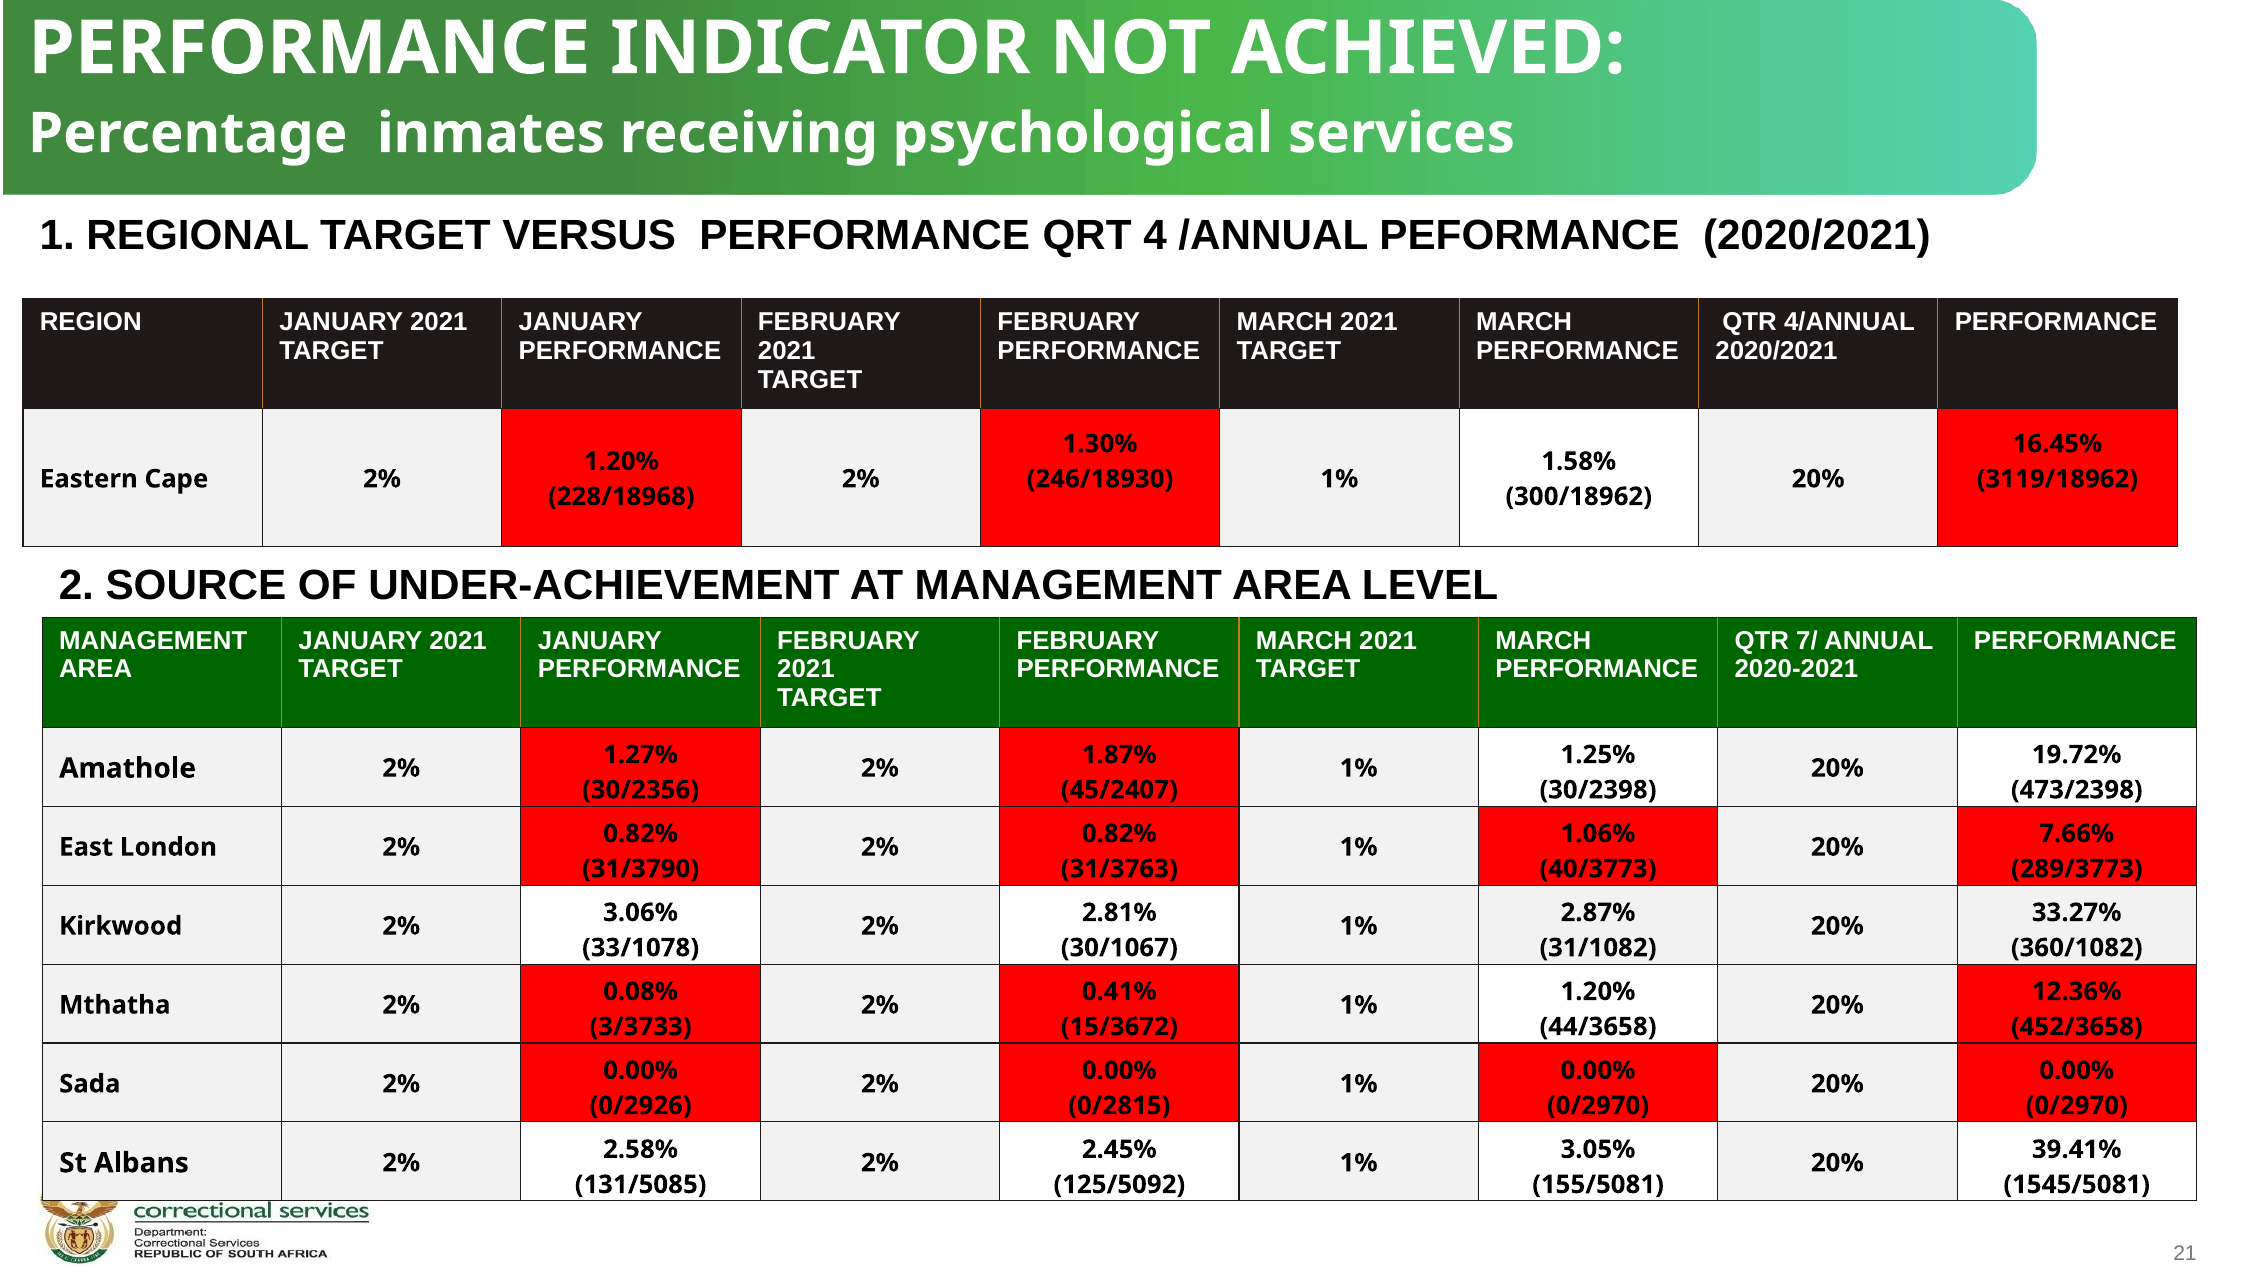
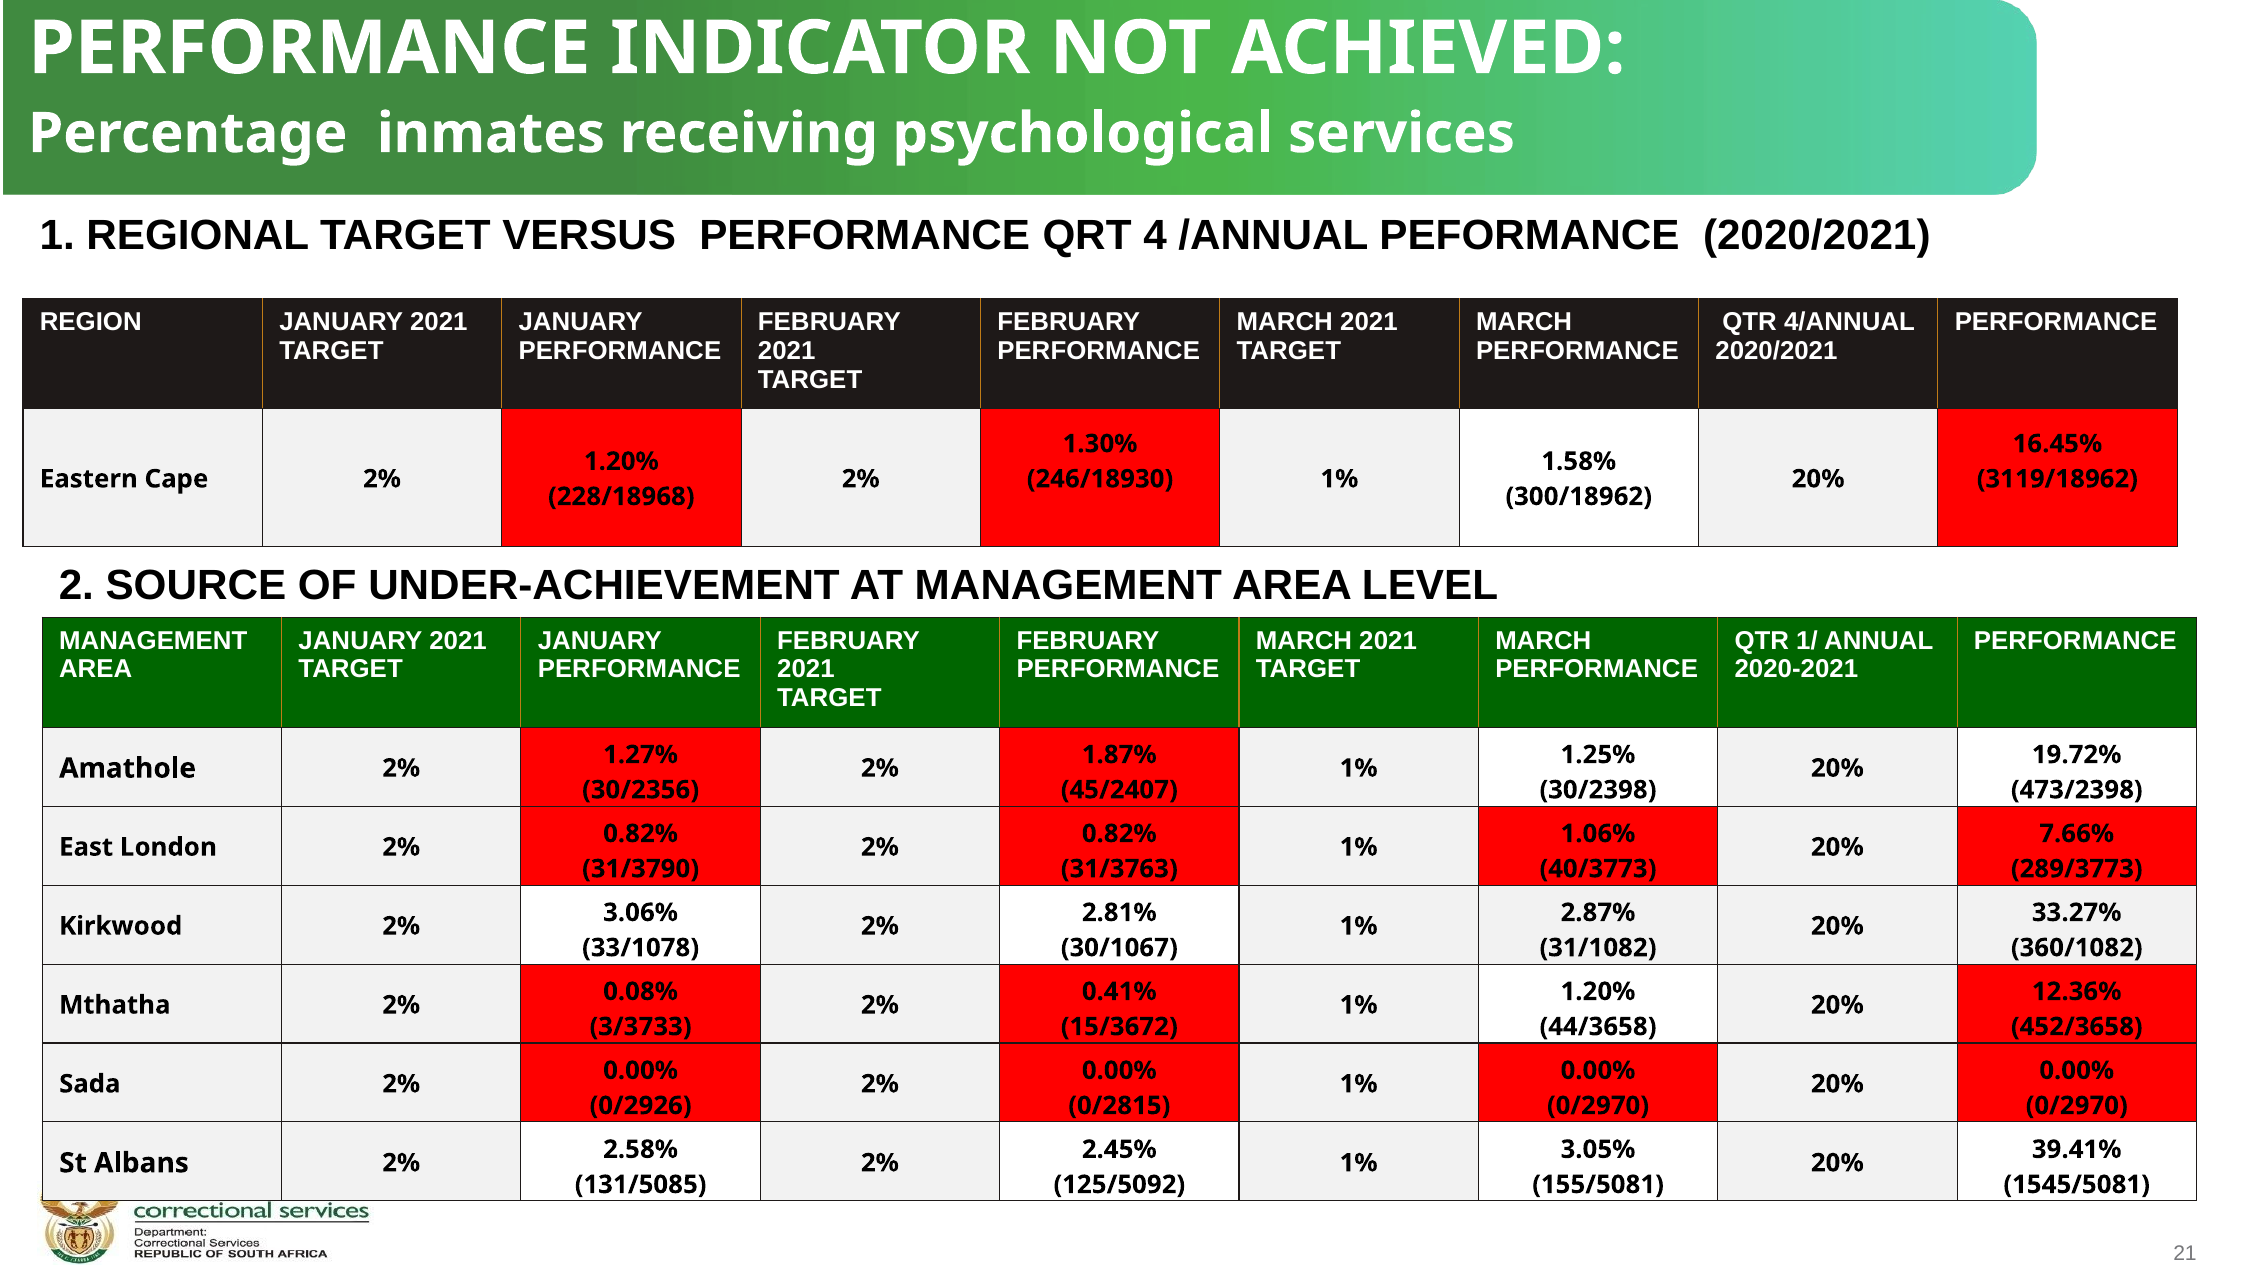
7/: 7/ -> 1/
